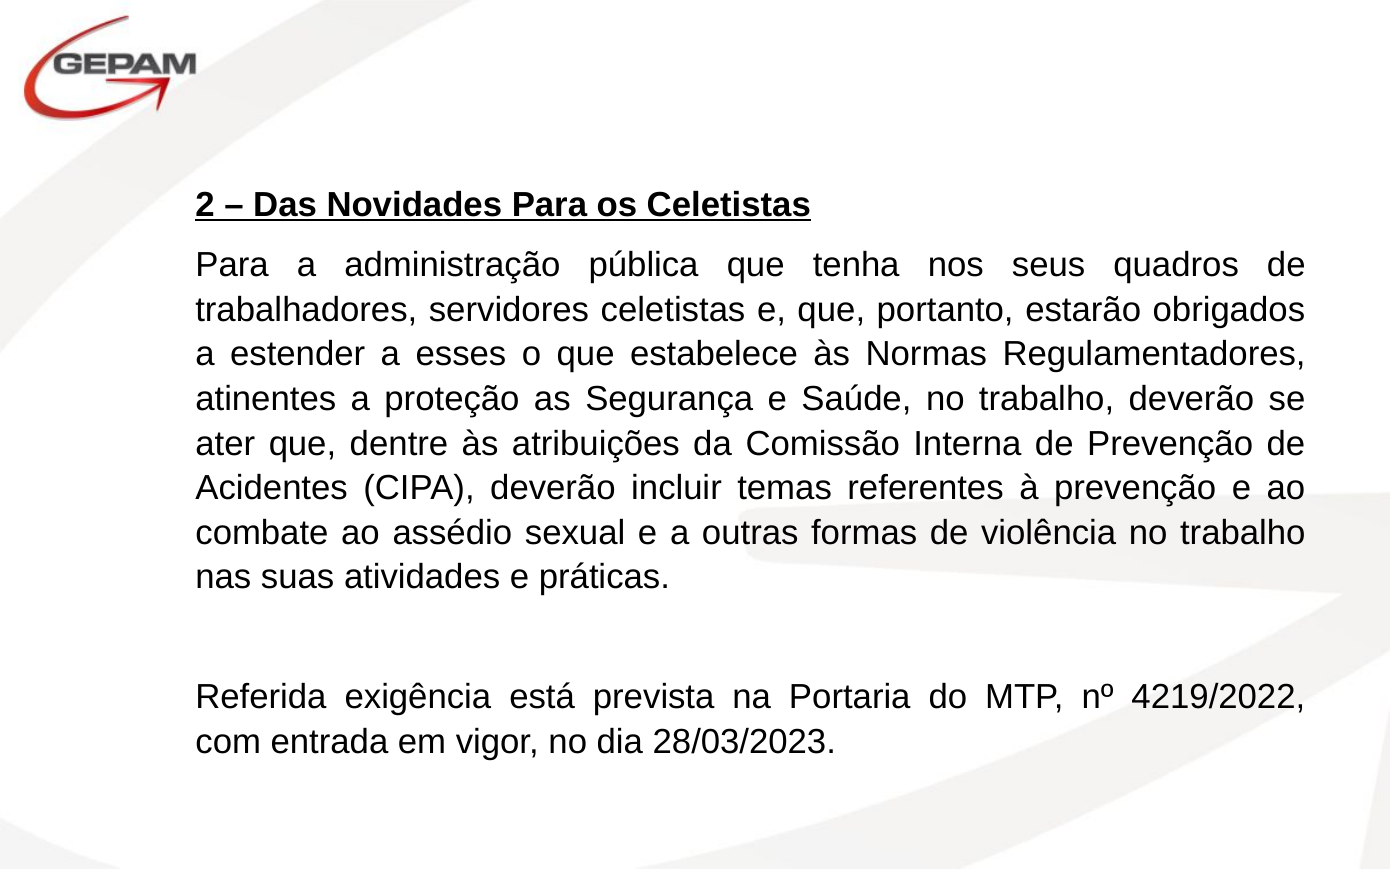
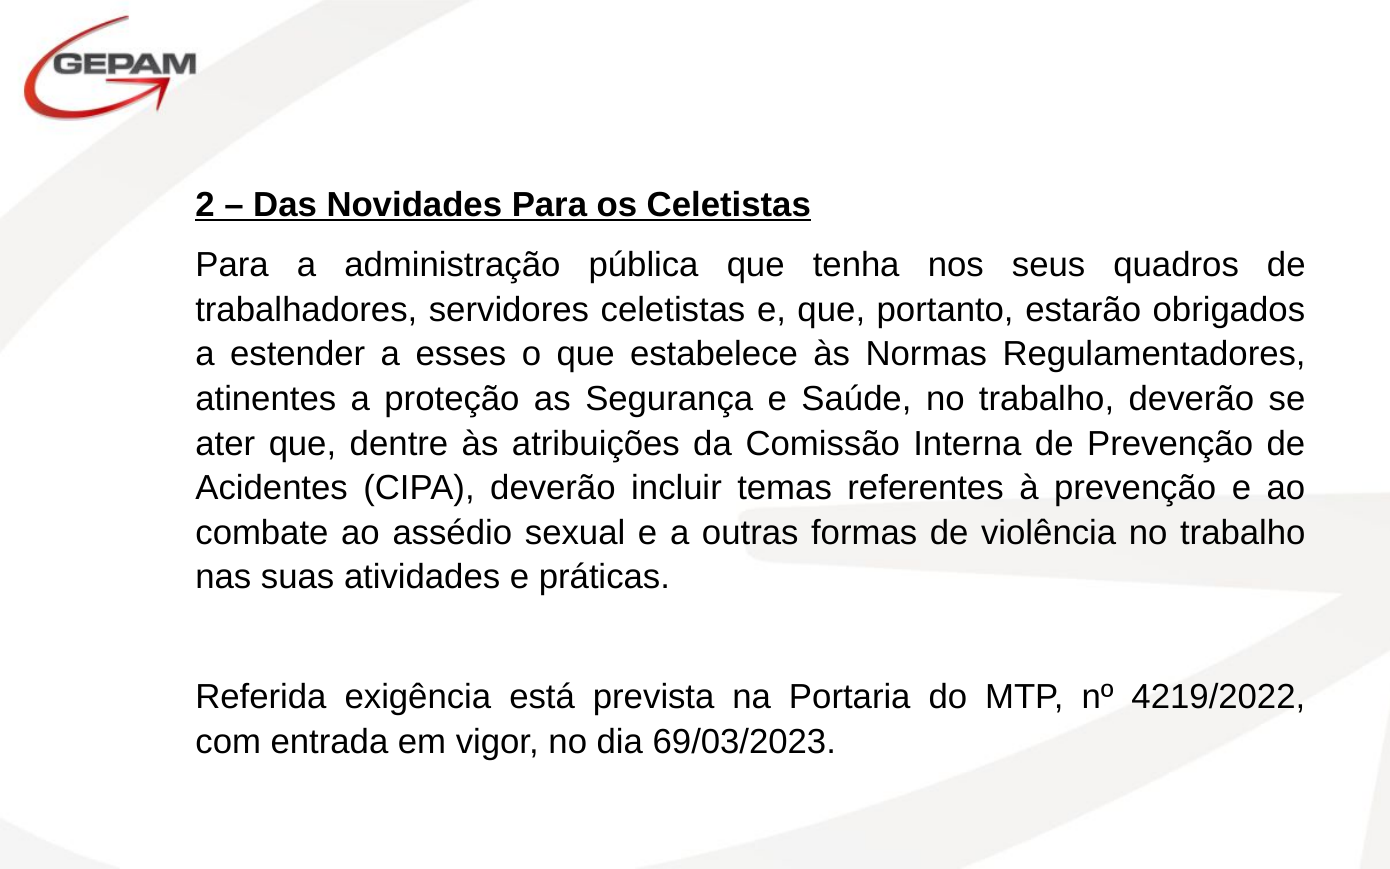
28/03/2023: 28/03/2023 -> 69/03/2023
